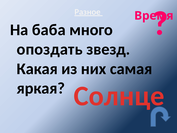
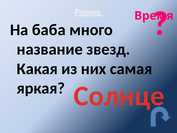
опоздать: опоздать -> название
